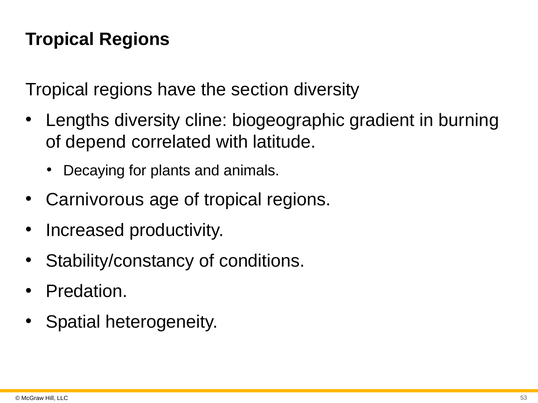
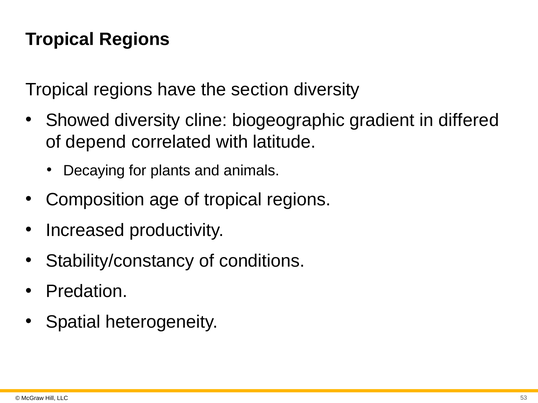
Lengths: Lengths -> Showed
burning: burning -> differed
Carnivorous: Carnivorous -> Composition
